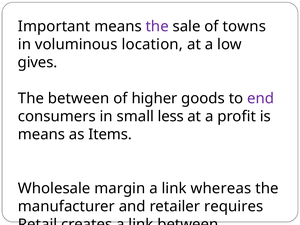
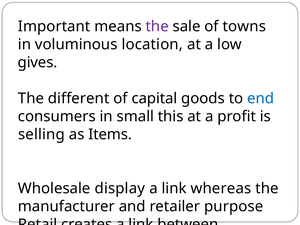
The between: between -> different
higher: higher -> capital
end colour: purple -> blue
less: less -> this
means at (42, 135): means -> selling
margin: margin -> display
requires: requires -> purpose
